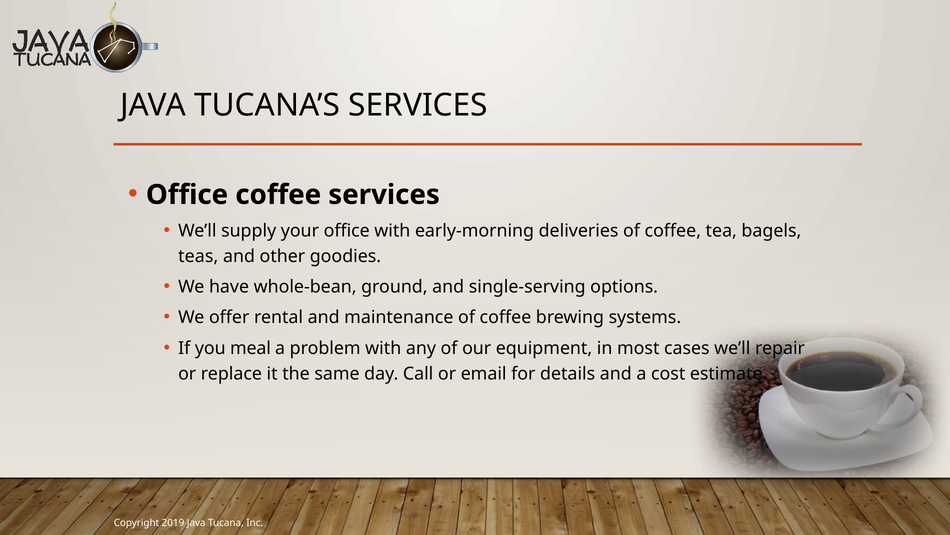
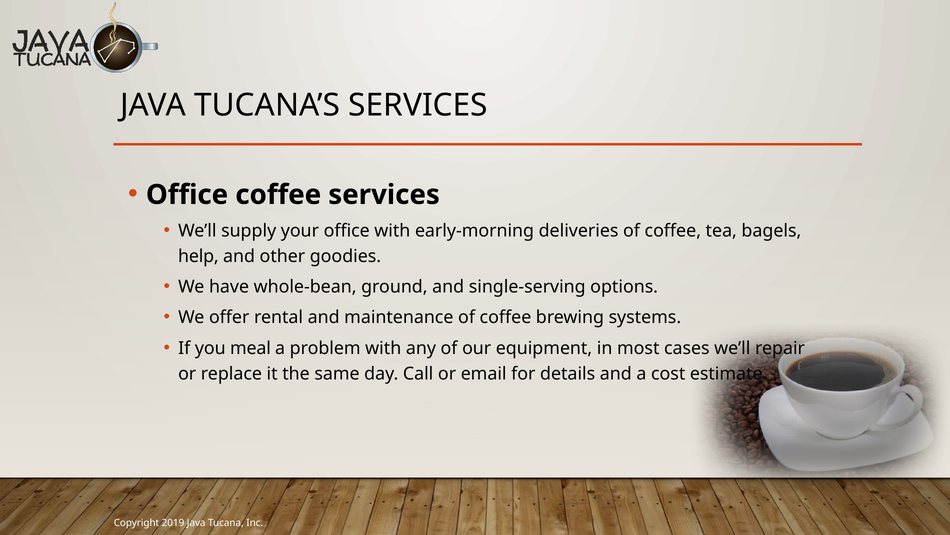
teas: teas -> help
